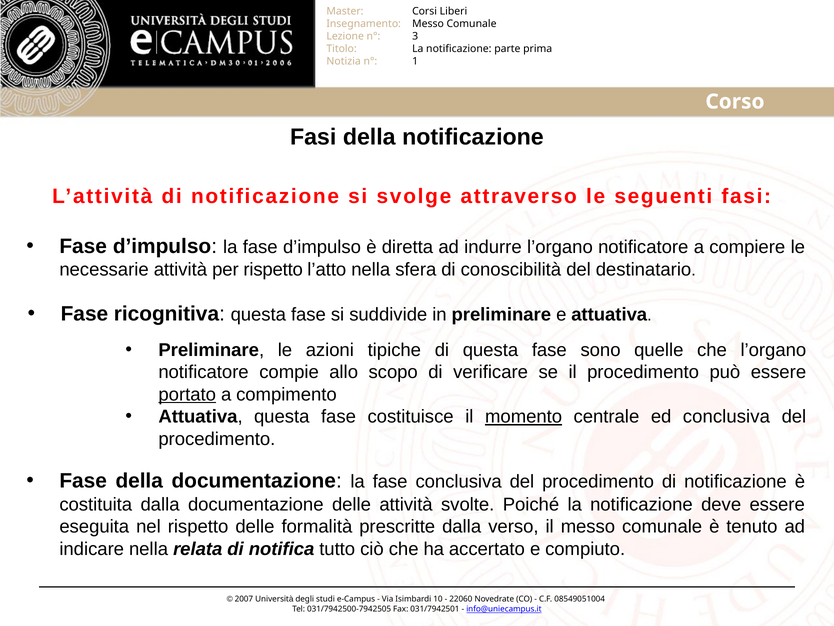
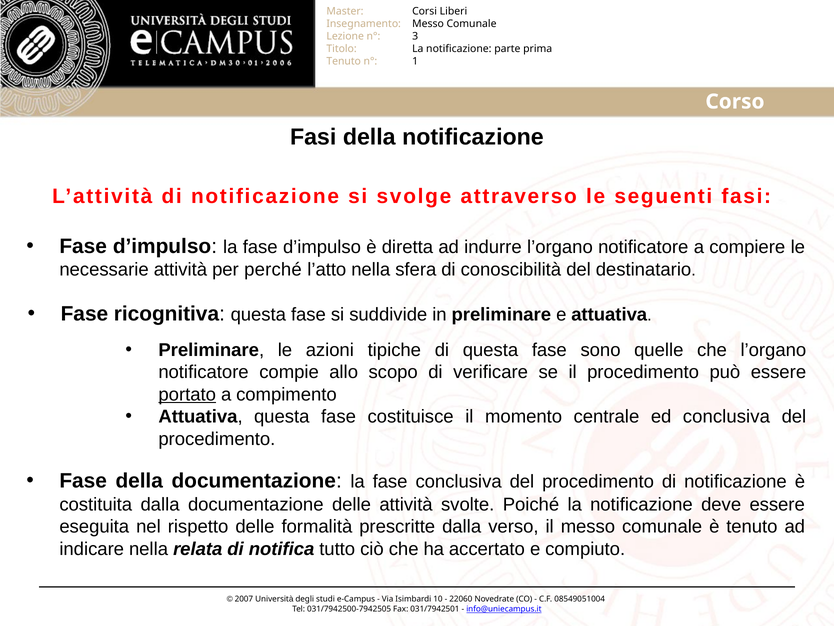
Notizia at (344, 61): Notizia -> Tenuto
per rispetto: rispetto -> perché
momento underline: present -> none
